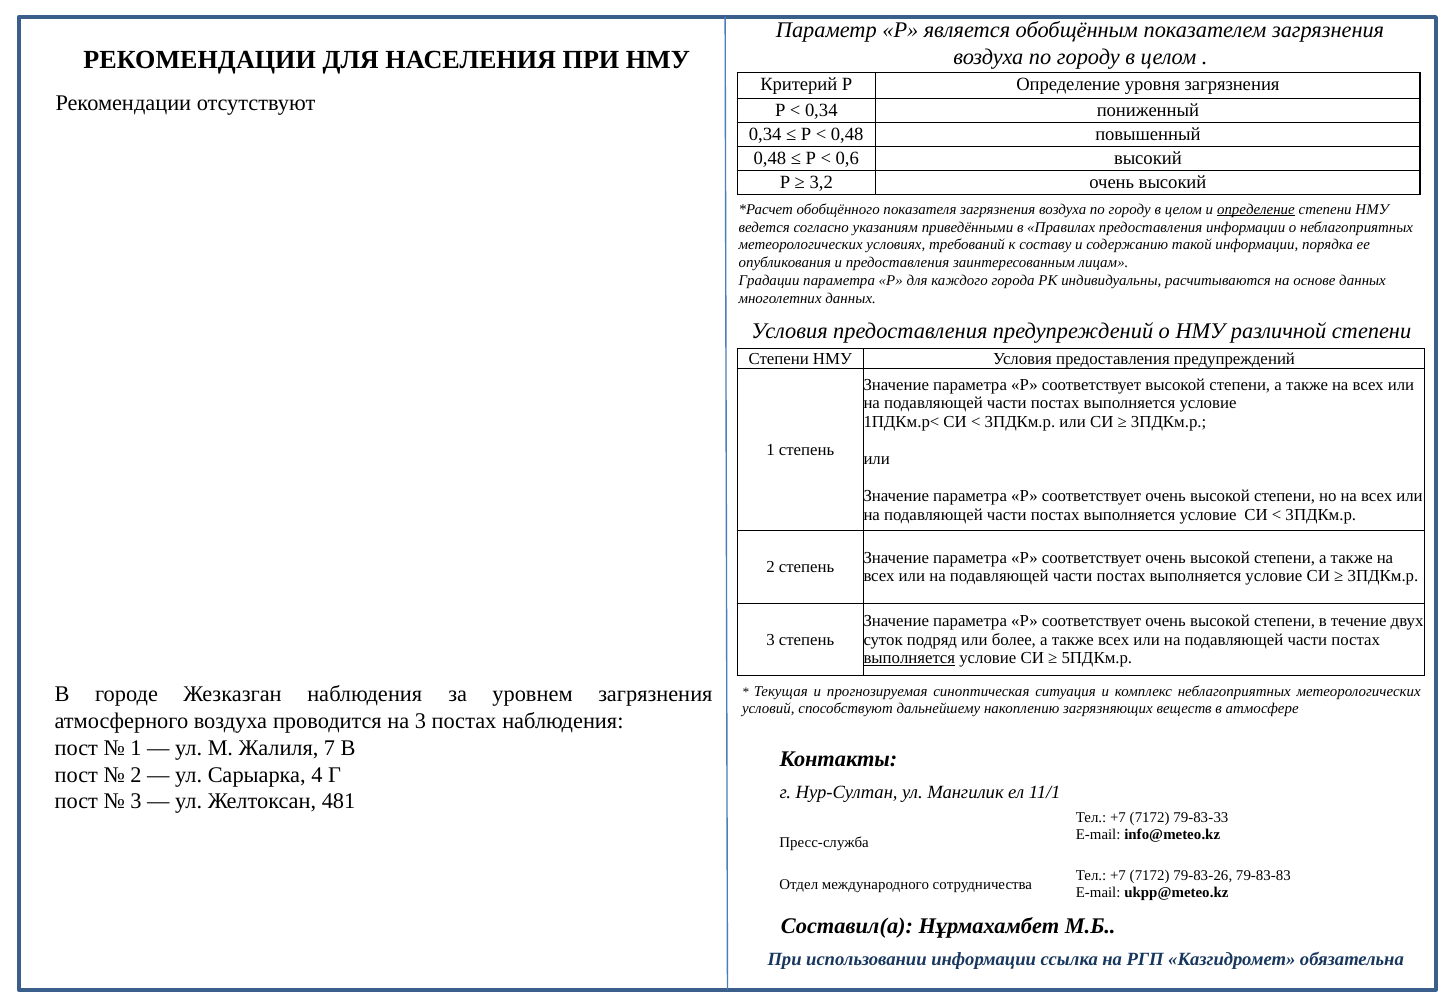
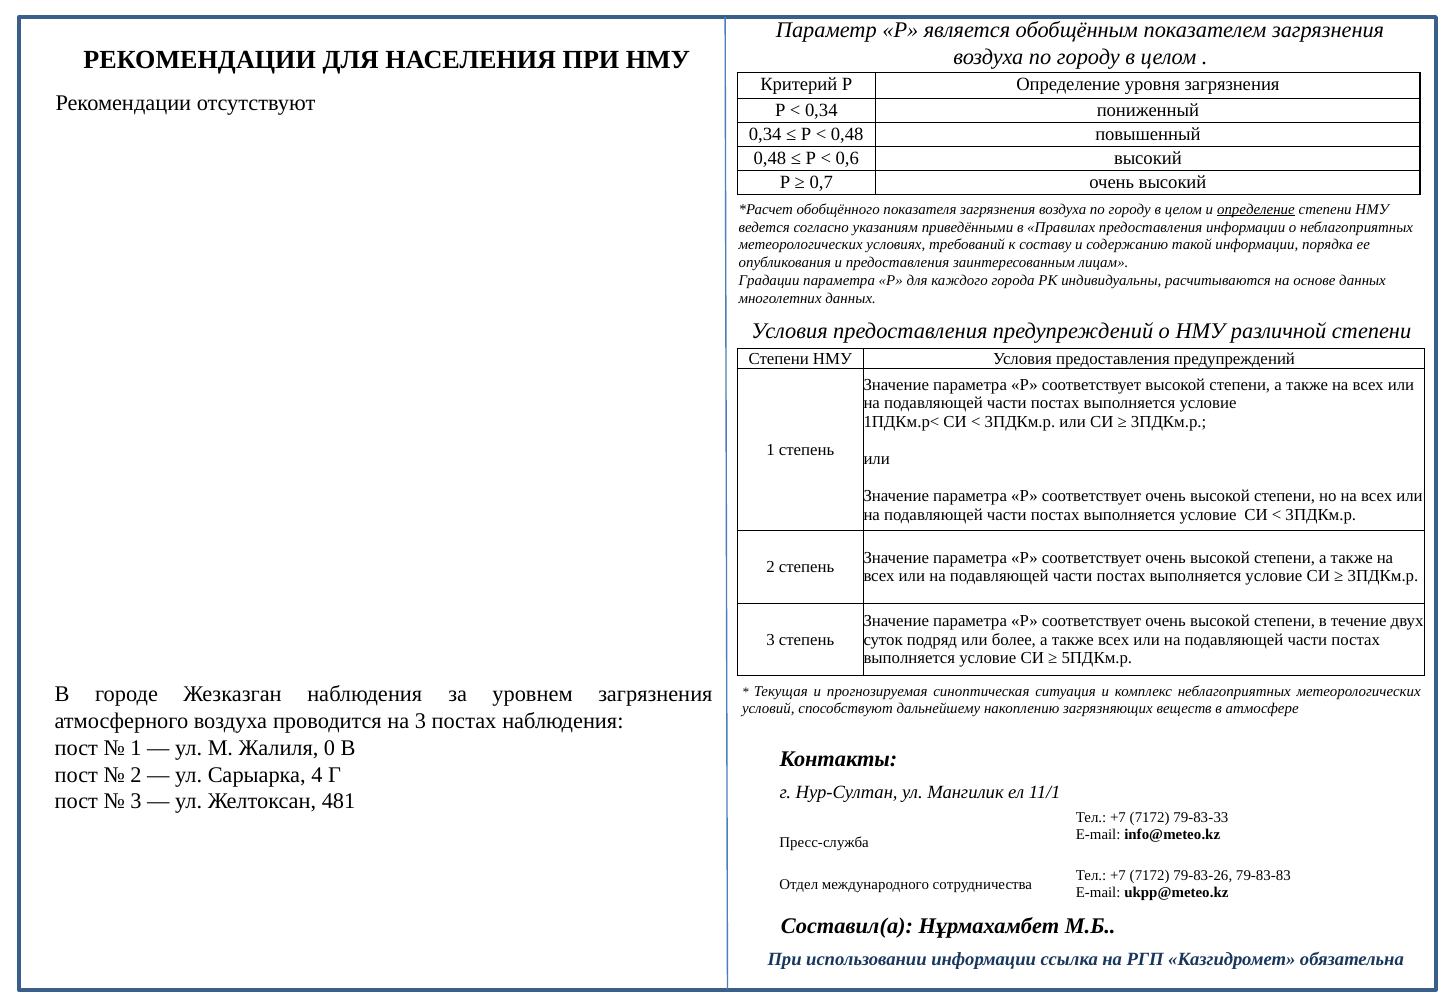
3,2: 3,2 -> 0,7
выполняется at (909, 658) underline: present -> none
7: 7 -> 0
